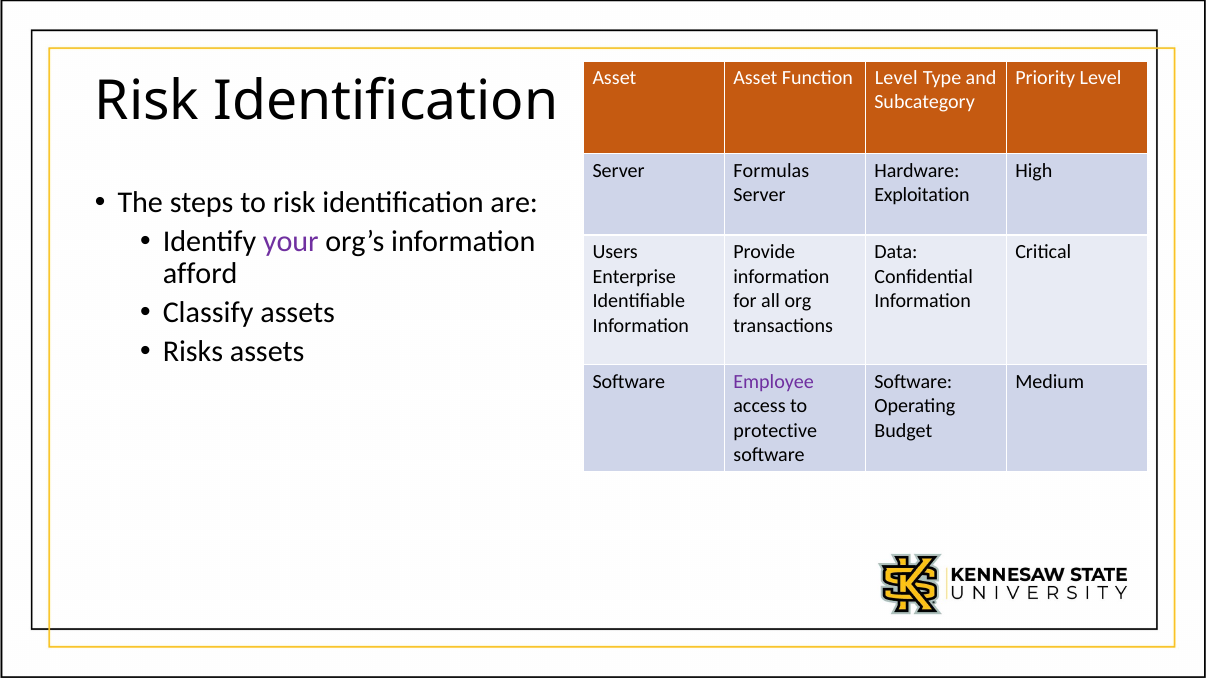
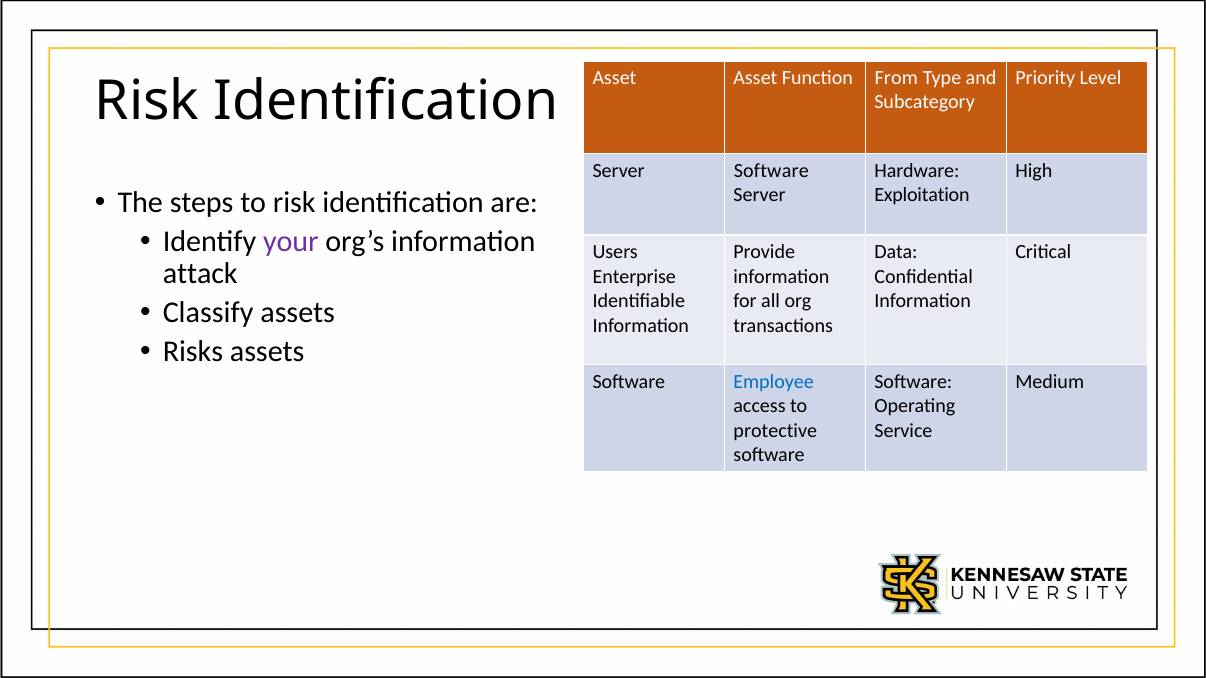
Function Level: Level -> From
Server Formulas: Formulas -> Software
afford: afford -> attack
Employee colour: purple -> blue
Budget: Budget -> Service
